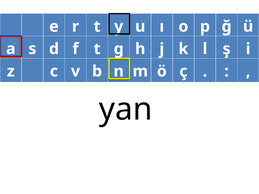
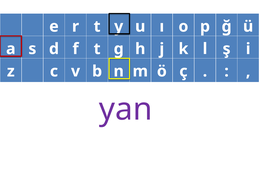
yan colour: black -> purple
